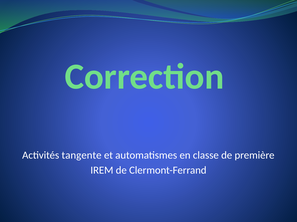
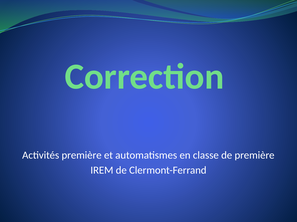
Activités tangente: tangente -> première
